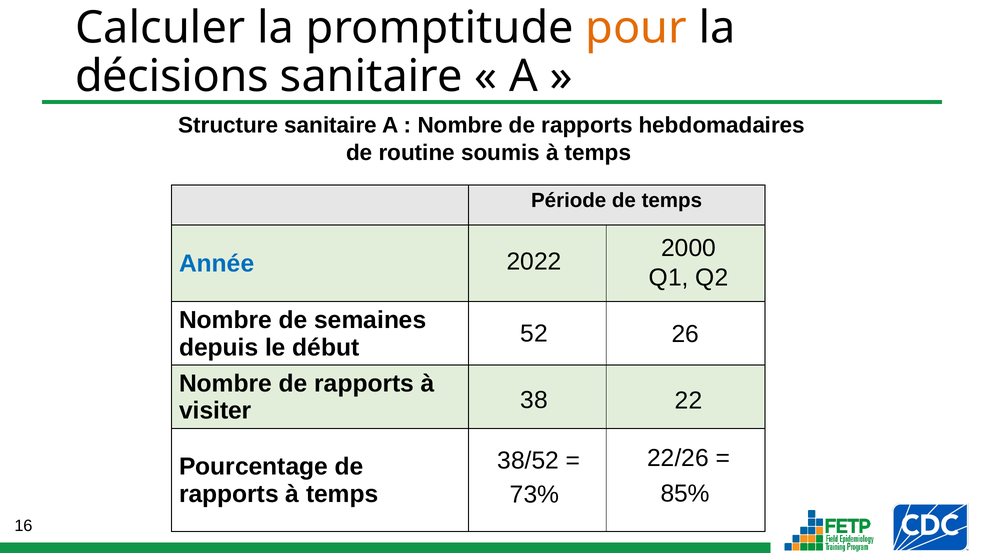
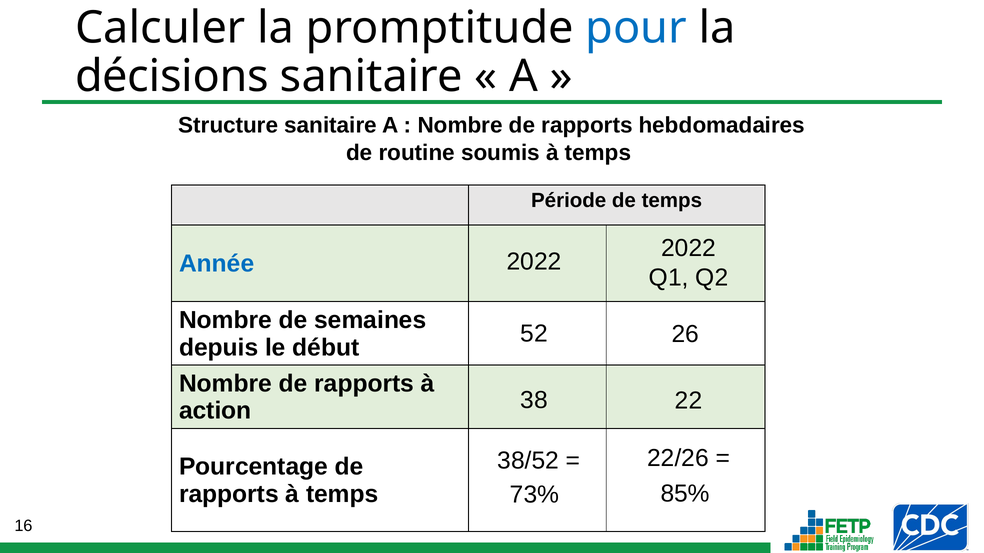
pour colour: orange -> blue
2000 at (689, 248): 2000 -> 2022
visiter: visiter -> action
